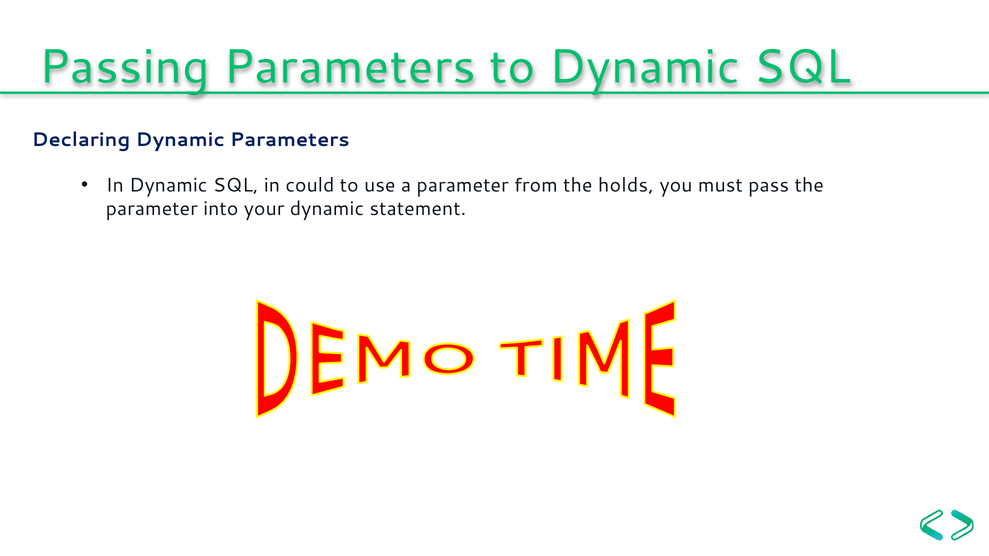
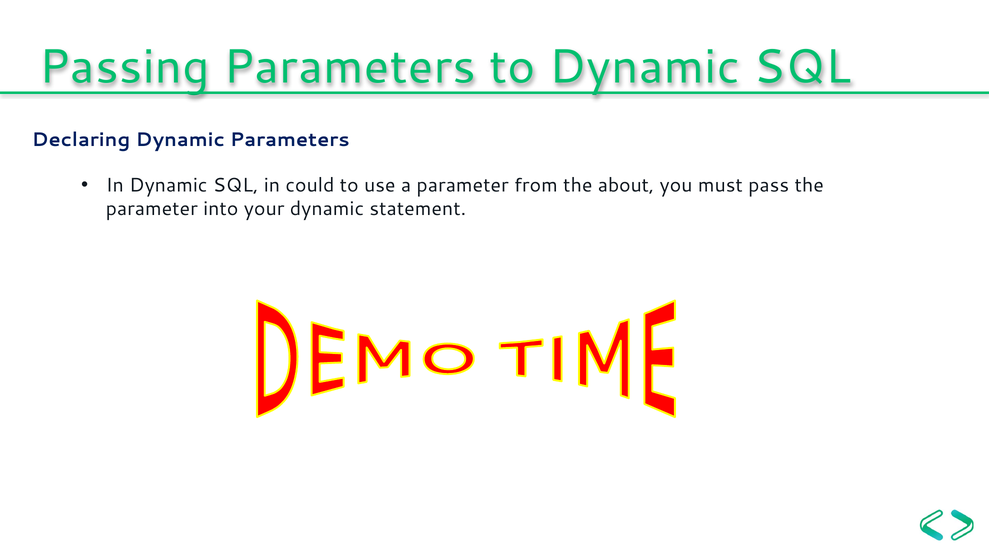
holds: holds -> about
